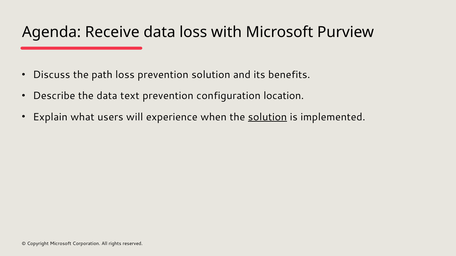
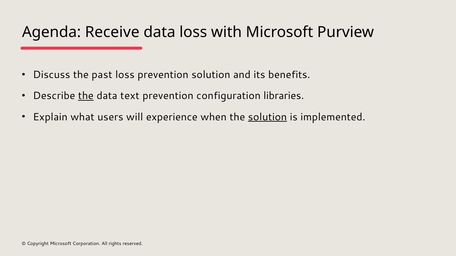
path: path -> past
the at (86, 96) underline: none -> present
location: location -> libraries
